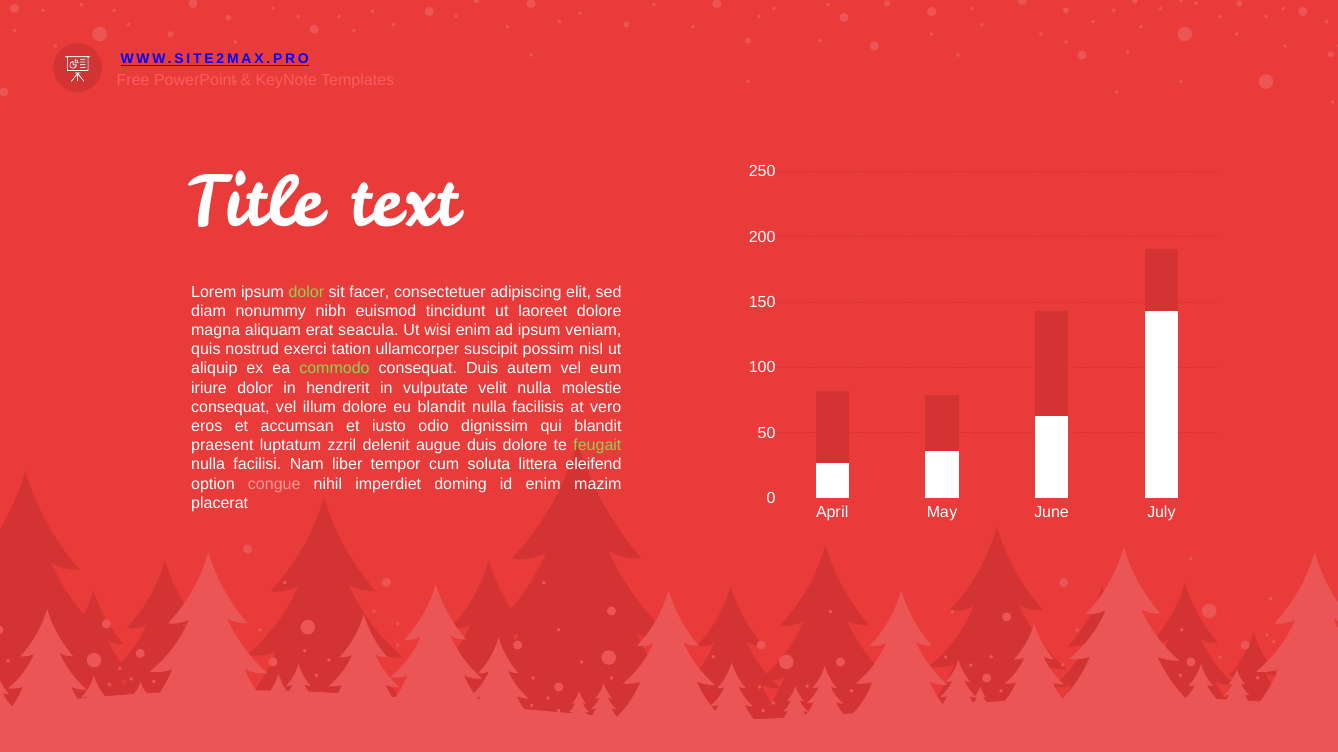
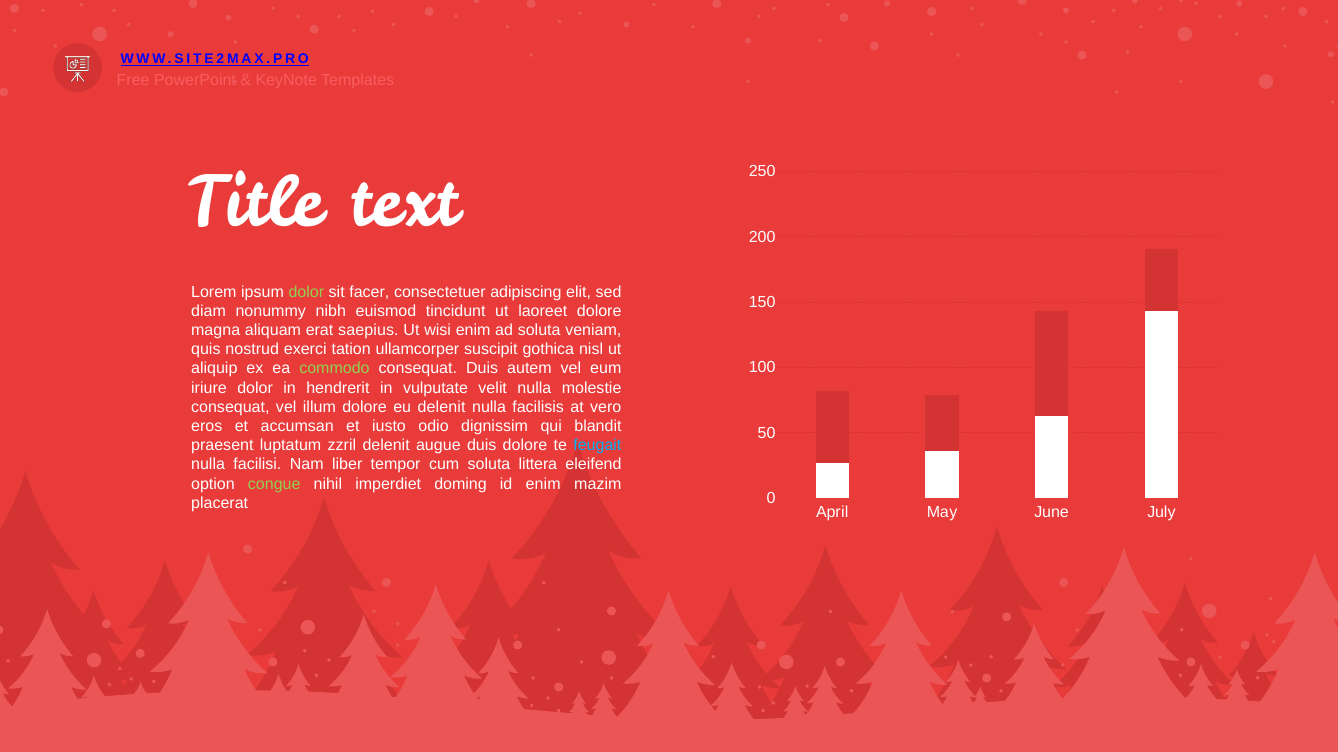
seacula: seacula -> saepius
ad ipsum: ipsum -> soluta
possim: possim -> gothica
eu blandit: blandit -> delenit
feugait colour: light green -> light blue
congue colour: pink -> light green
